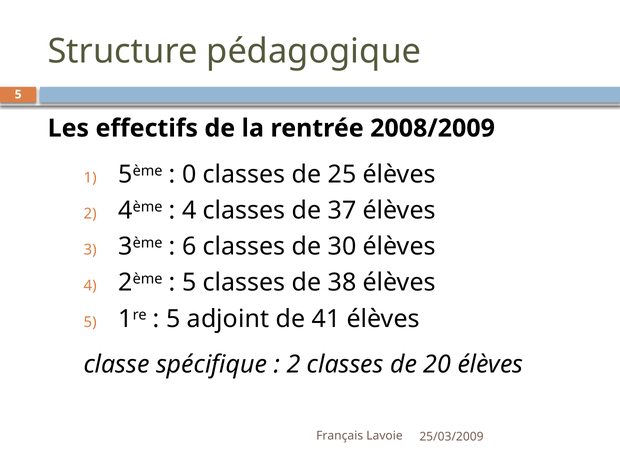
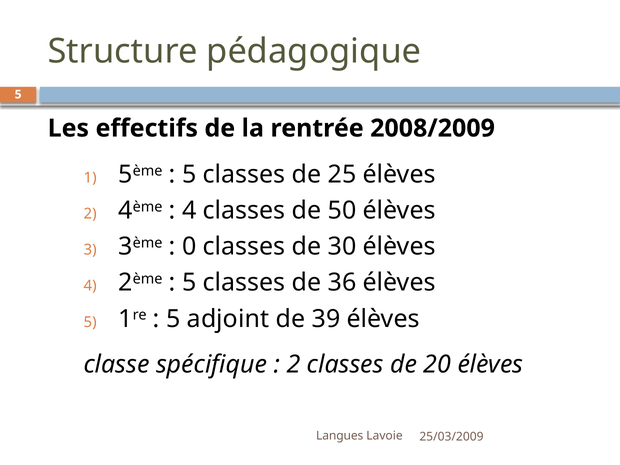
0 at (189, 175): 0 -> 5
37: 37 -> 50
6: 6 -> 0
38: 38 -> 36
41: 41 -> 39
Français: Français -> Langues
